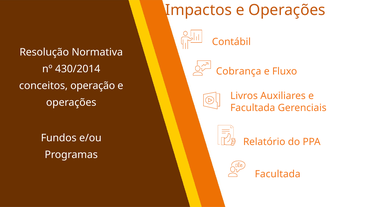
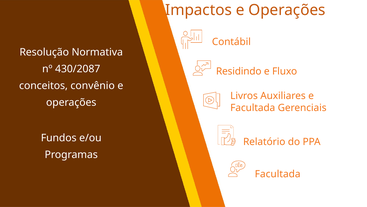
430/2014: 430/2014 -> 430/2087
Cobrança: Cobrança -> Residindo
operação: operação -> convênio
